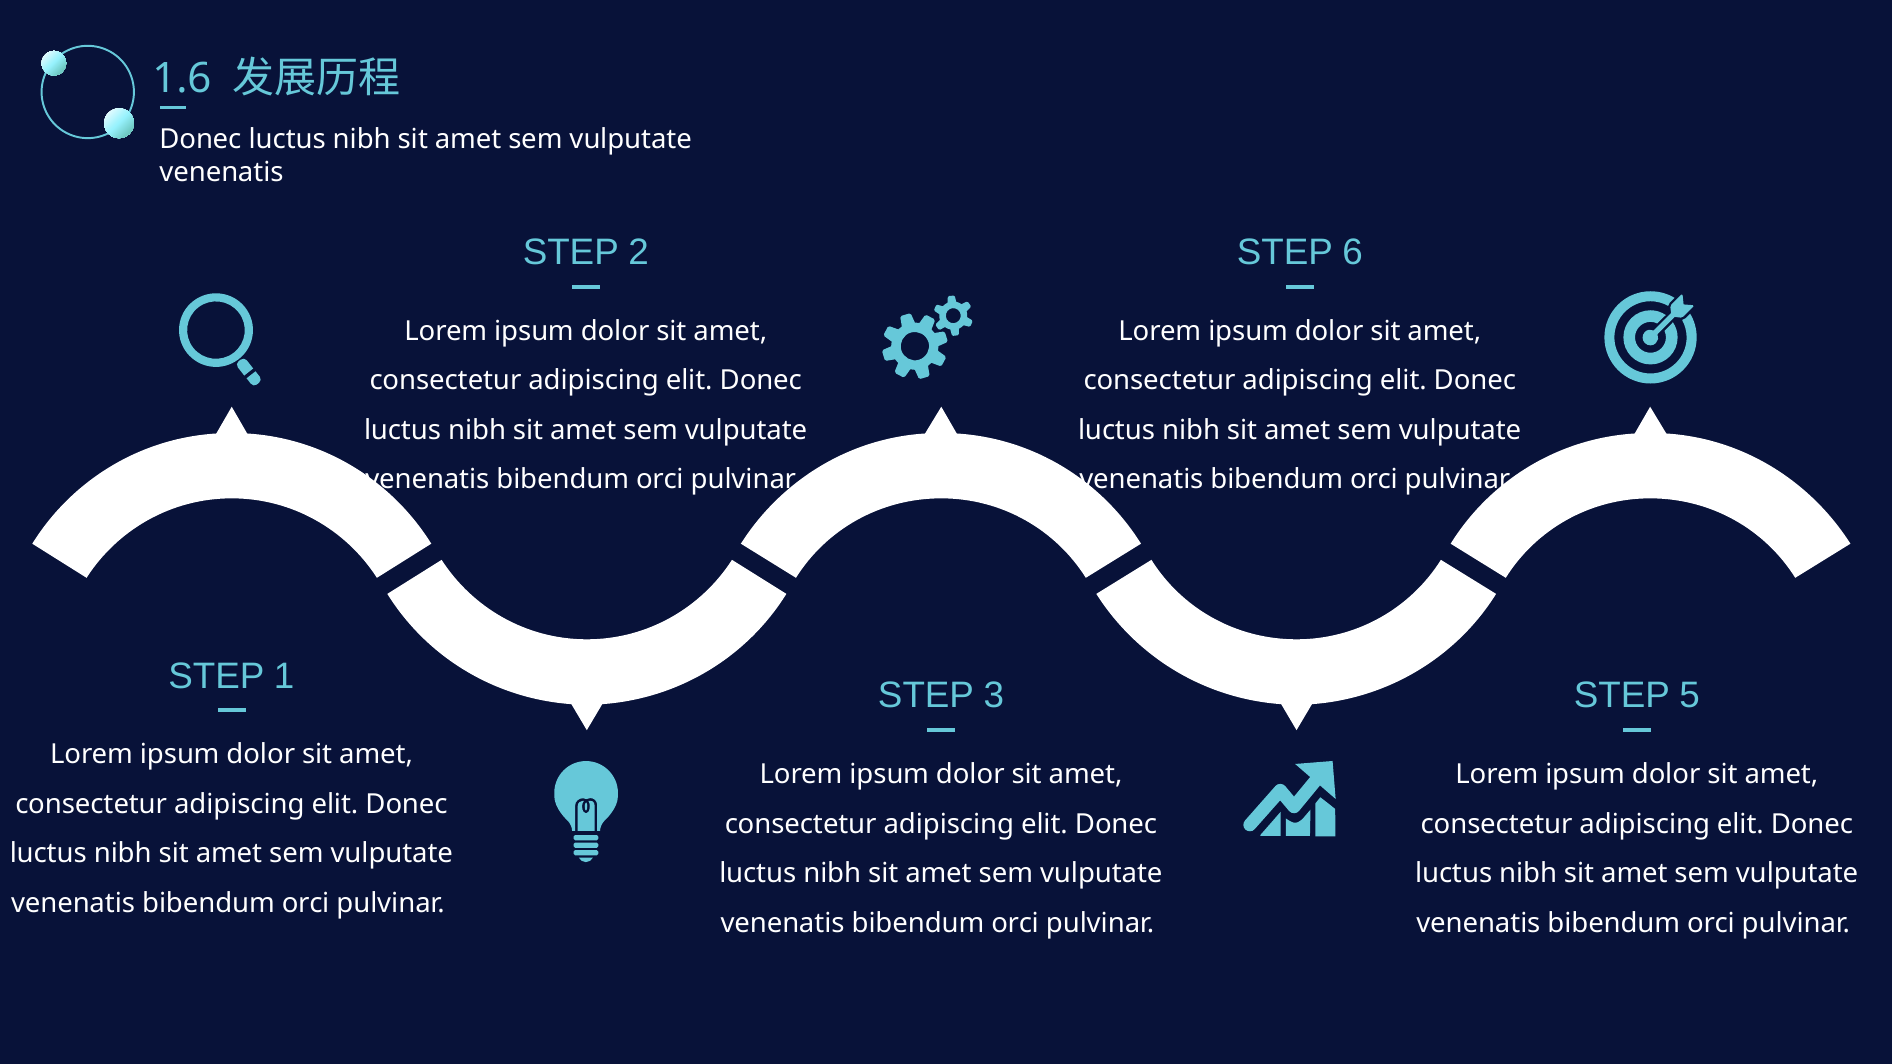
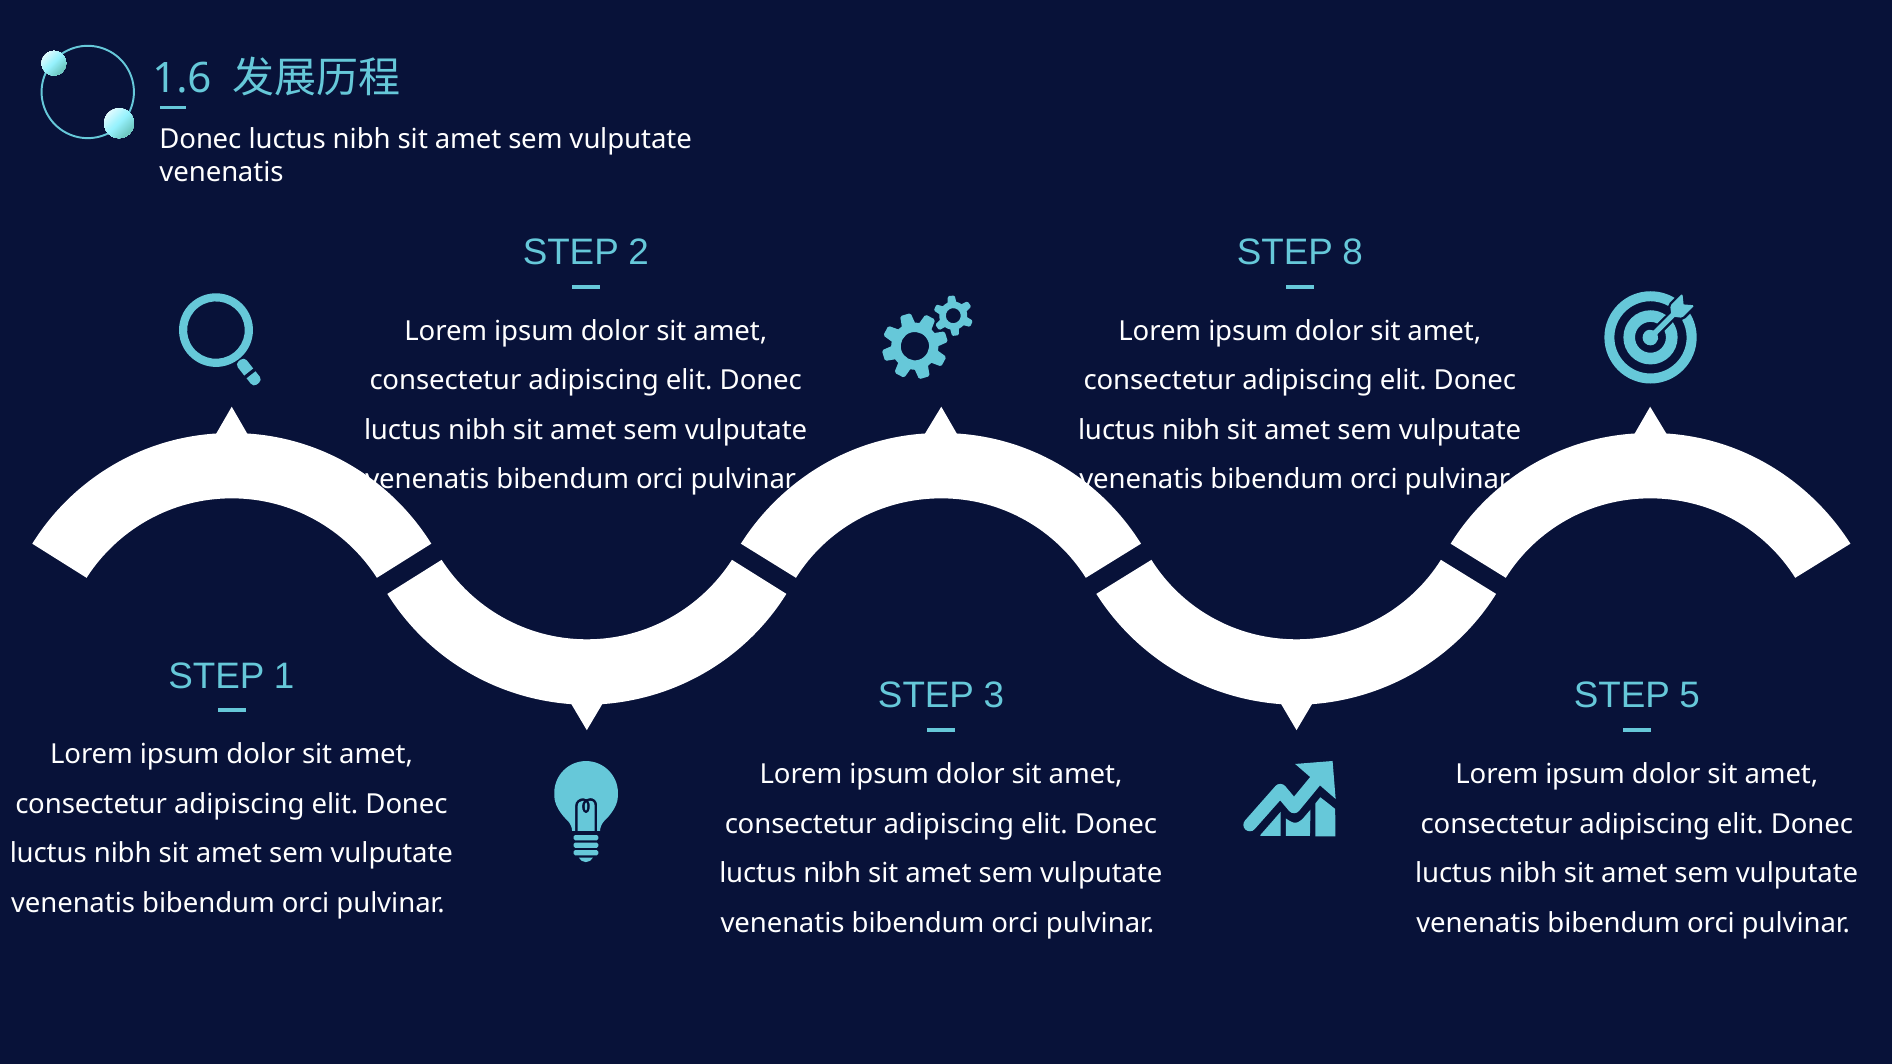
6: 6 -> 8
